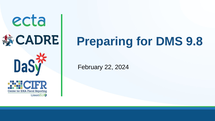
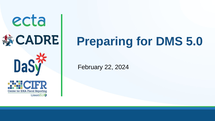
9.8: 9.8 -> 5.0
